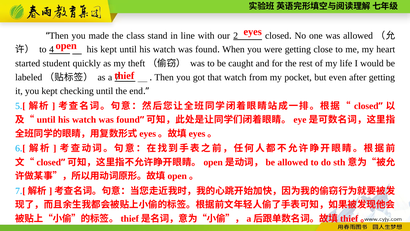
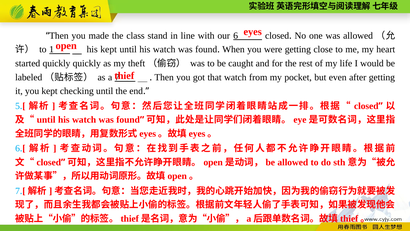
our 2: 2 -> 6
4: 4 -> 1
started student: student -> quickly
